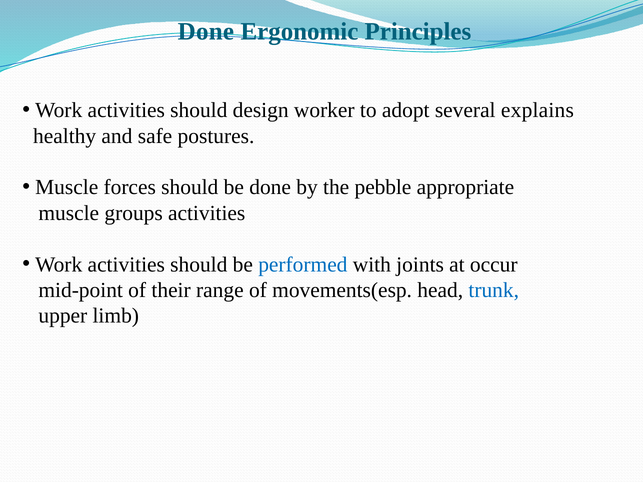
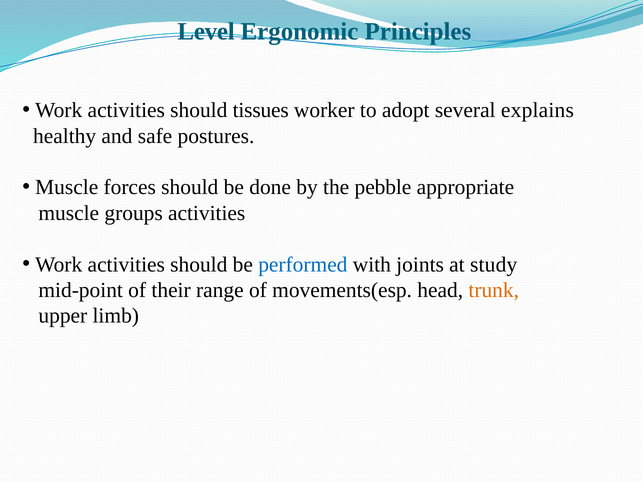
Done at (206, 32): Done -> Level
design: design -> tissues
occur: occur -> study
trunk colour: blue -> orange
